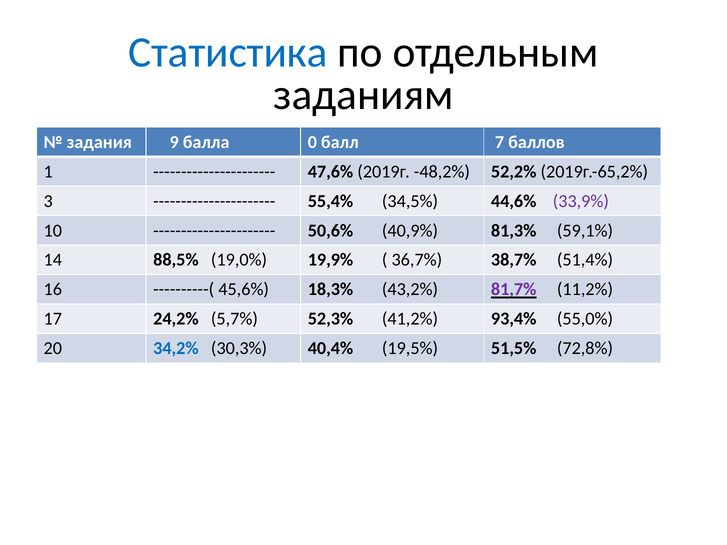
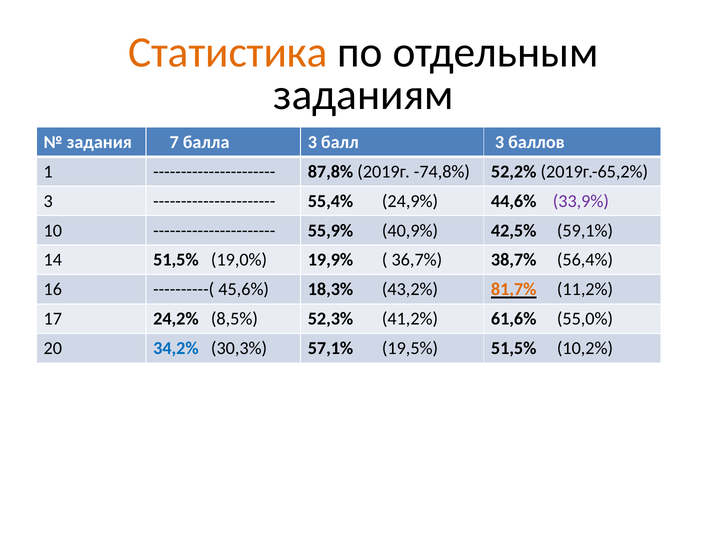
Статистика colour: blue -> orange
9: 9 -> 7
балла 0: 0 -> 3
балл 7: 7 -> 3
47,6%: 47,6% -> 87,8%
-48,2%: -48,2% -> -74,8%
34,5%: 34,5% -> 24,9%
50,6%: 50,6% -> 55,9%
81,3%: 81,3% -> 42,5%
14 88,5%: 88,5% -> 51,5%
51,4%: 51,4% -> 56,4%
81,7% colour: purple -> orange
5,7%: 5,7% -> 8,5%
93,4%: 93,4% -> 61,6%
40,4%: 40,4% -> 57,1%
72,8%: 72,8% -> 10,2%
